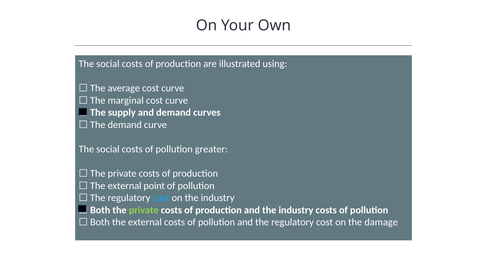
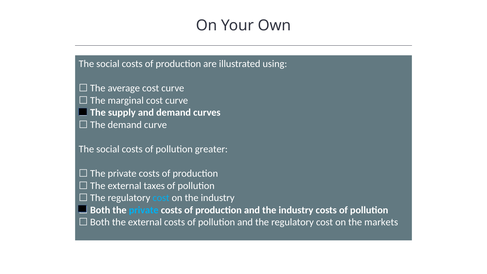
point: point -> taxes
private at (144, 210) colour: light green -> light blue
damage: damage -> markets
